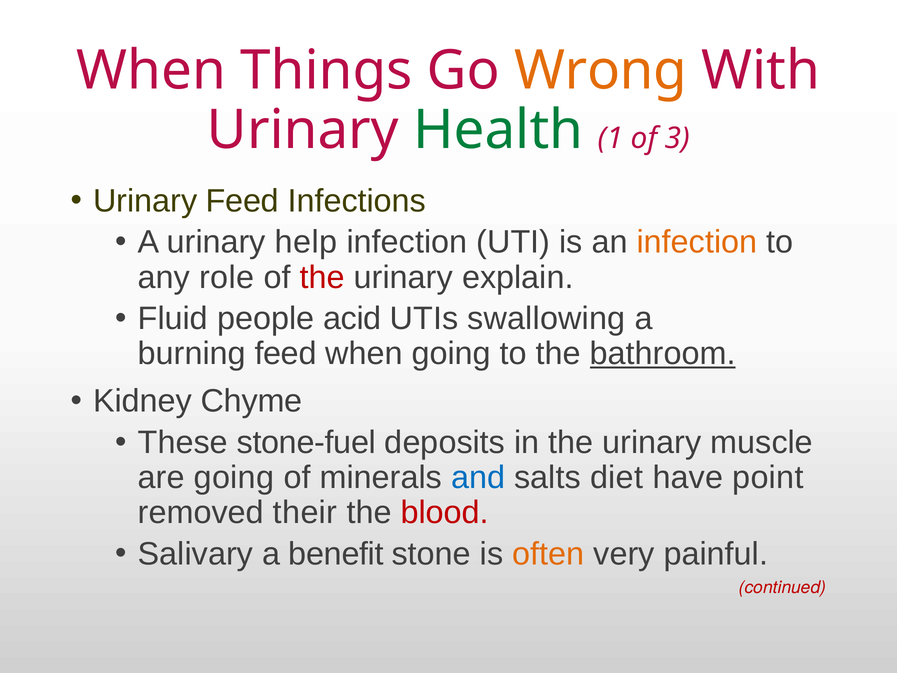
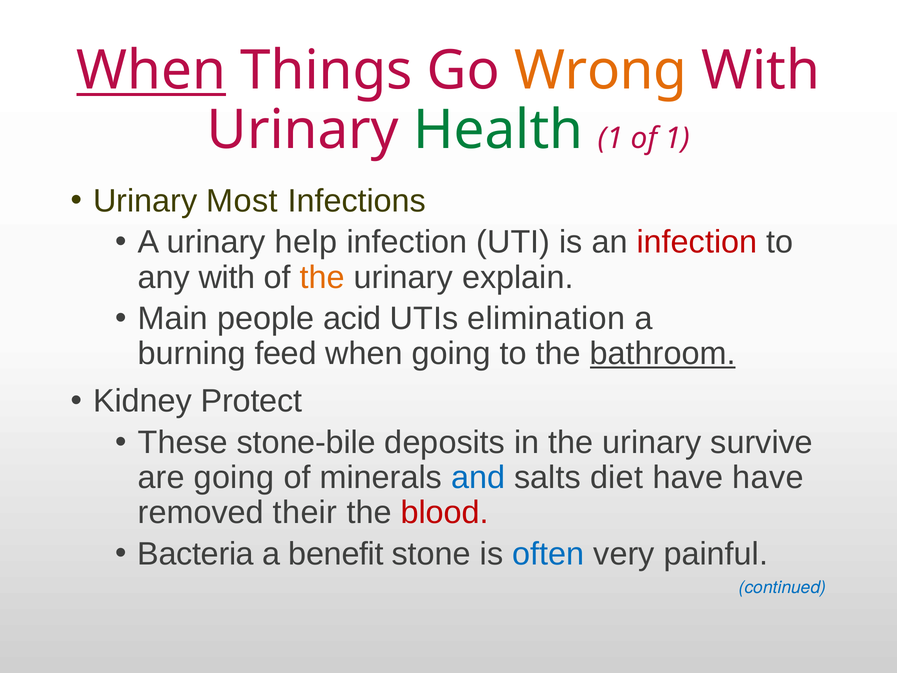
When at (151, 71) underline: none -> present
of 3: 3 -> 1
Urinary Feed: Feed -> Most
infection at (697, 242) colour: orange -> red
any role: role -> with
the at (322, 277) colour: red -> orange
Fluid: Fluid -> Main
swallowing: swallowing -> elimination
Chyme: Chyme -> Protect
stone-fuel: stone-fuel -> stone-bile
muscle: muscle -> survive
have point: point -> have
Salivary: Salivary -> Bacteria
often colour: orange -> blue
continued colour: red -> blue
